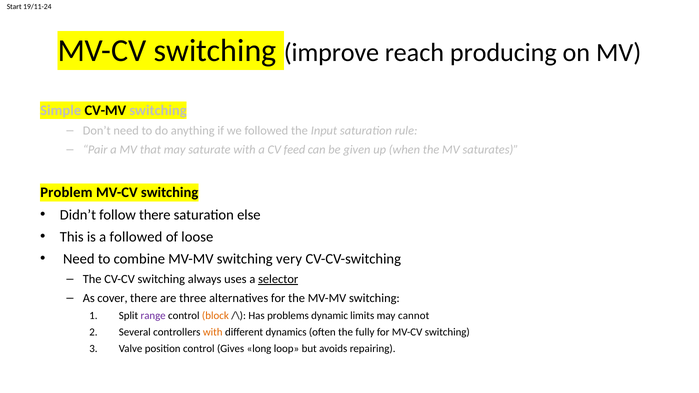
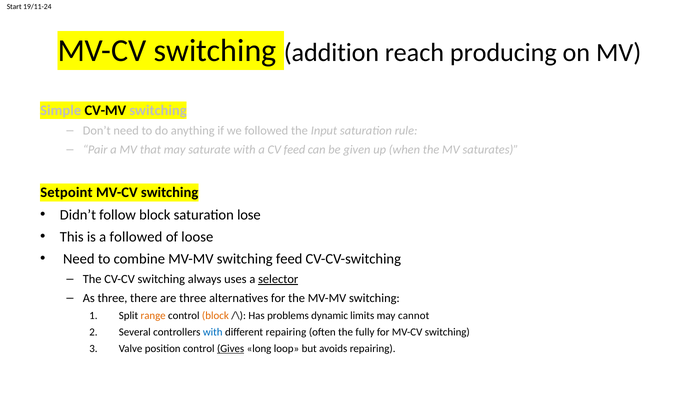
improve: improve -> addition
Problem: Problem -> Setpoint
follow there: there -> block
else: else -> lose
switching very: very -> feed
As cover: cover -> three
range colour: purple -> orange
with at (213, 332) colour: orange -> blue
different dynamics: dynamics -> repairing
Gives underline: none -> present
